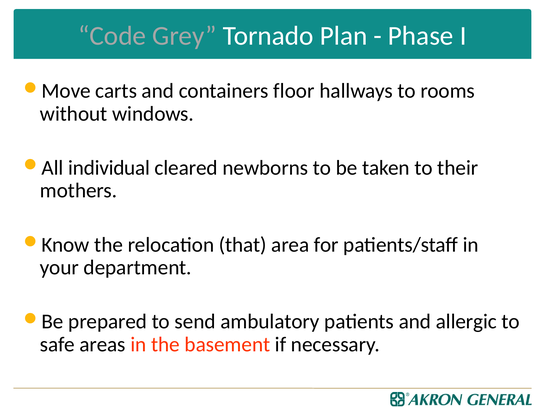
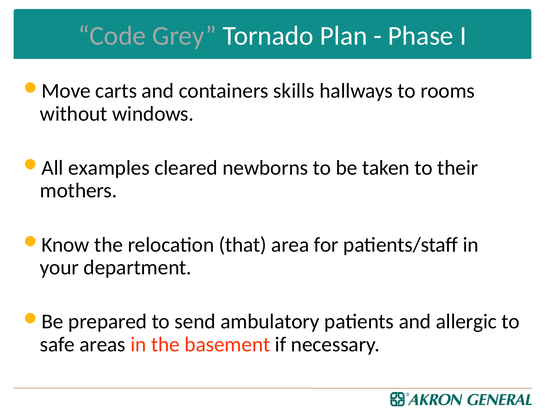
floor: floor -> skills
individual: individual -> examples
